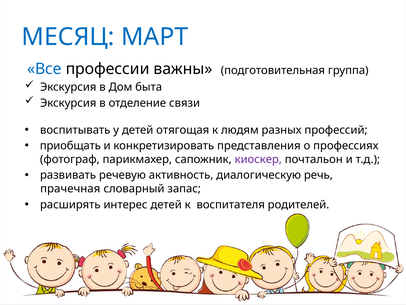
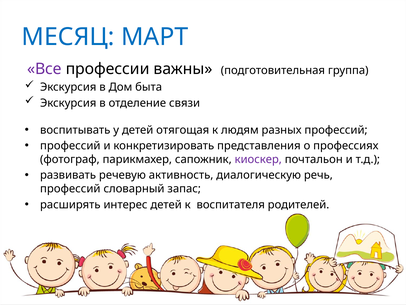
Все colour: blue -> purple
приобщать at (70, 146): приобщать -> профессий
прачечная at (70, 189): прачечная -> профессий
